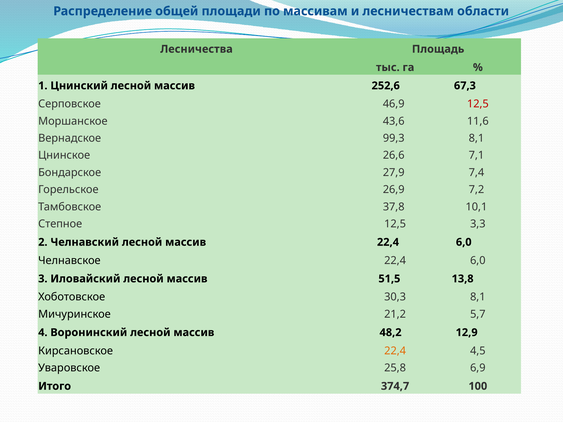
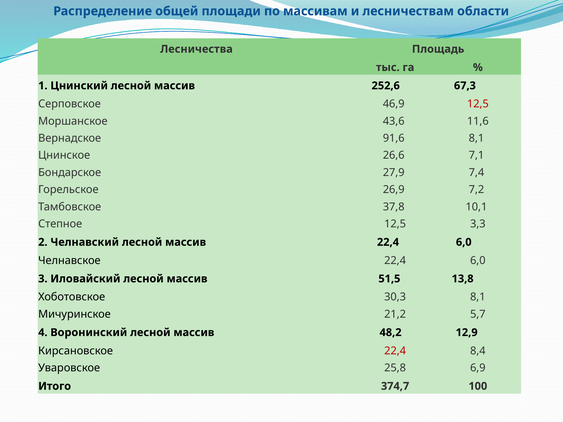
99,3: 99,3 -> 91,6
22,4 at (395, 351) colour: orange -> red
4,5: 4,5 -> 8,4
